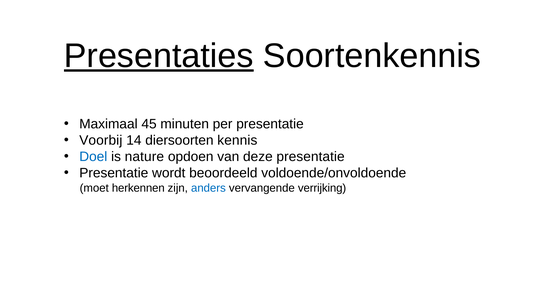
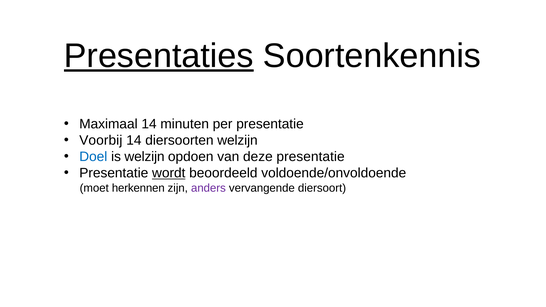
Maximaal 45: 45 -> 14
diersoorten kennis: kennis -> welzijn
is nature: nature -> welzijn
wordt underline: none -> present
anders colour: blue -> purple
verrijking: verrijking -> diersoort
